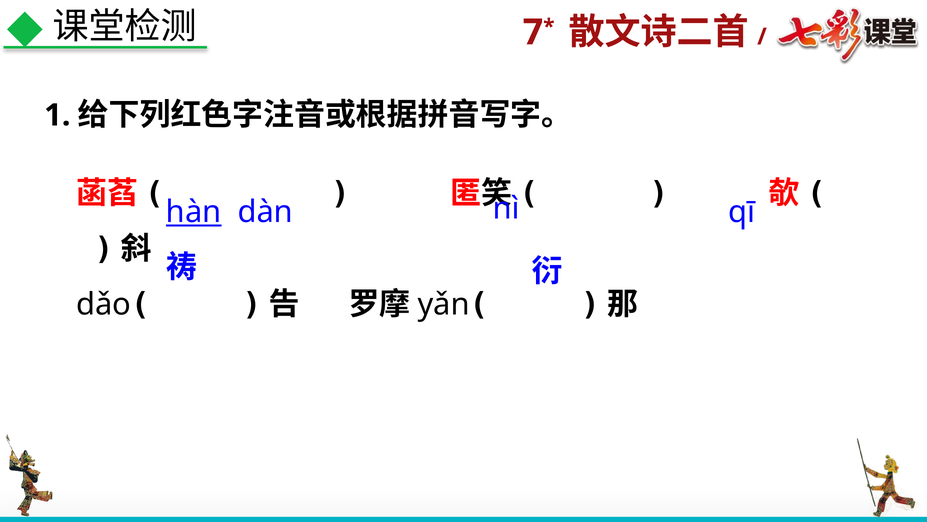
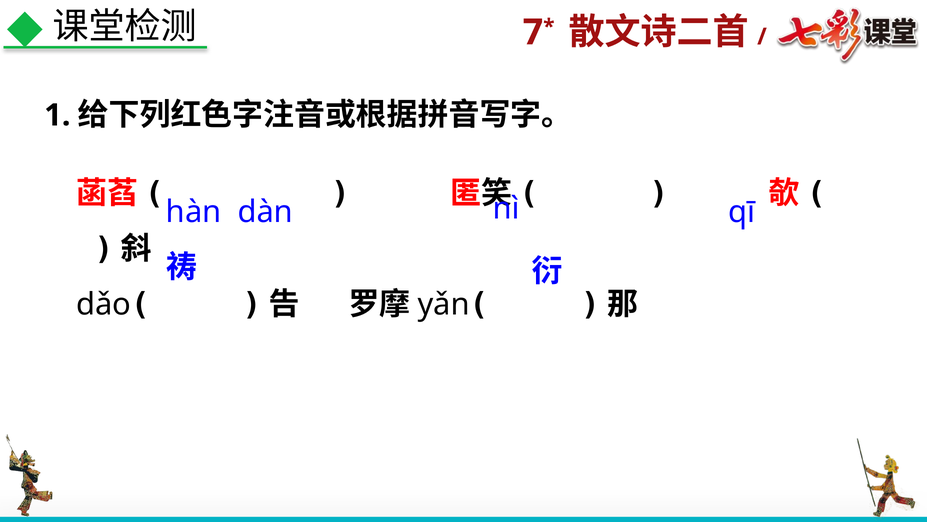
hàn underline: present -> none
